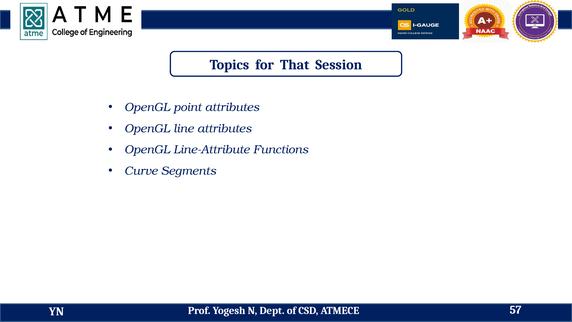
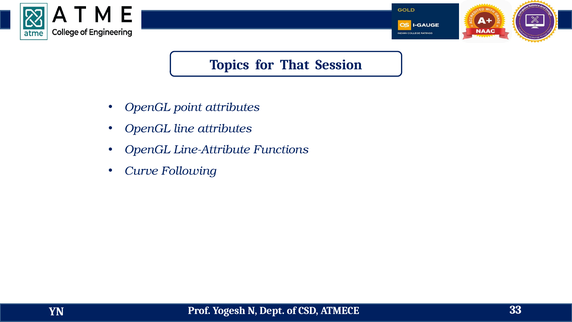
Segments: Segments -> Following
57: 57 -> 33
